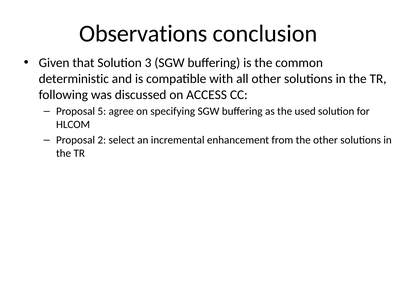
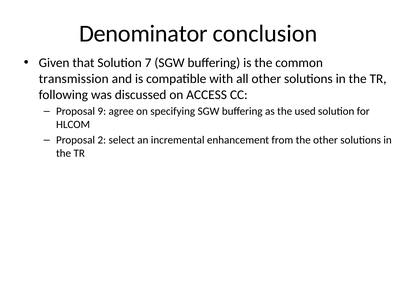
Observations: Observations -> Denominator
3: 3 -> 7
deterministic: deterministic -> transmission
5: 5 -> 9
